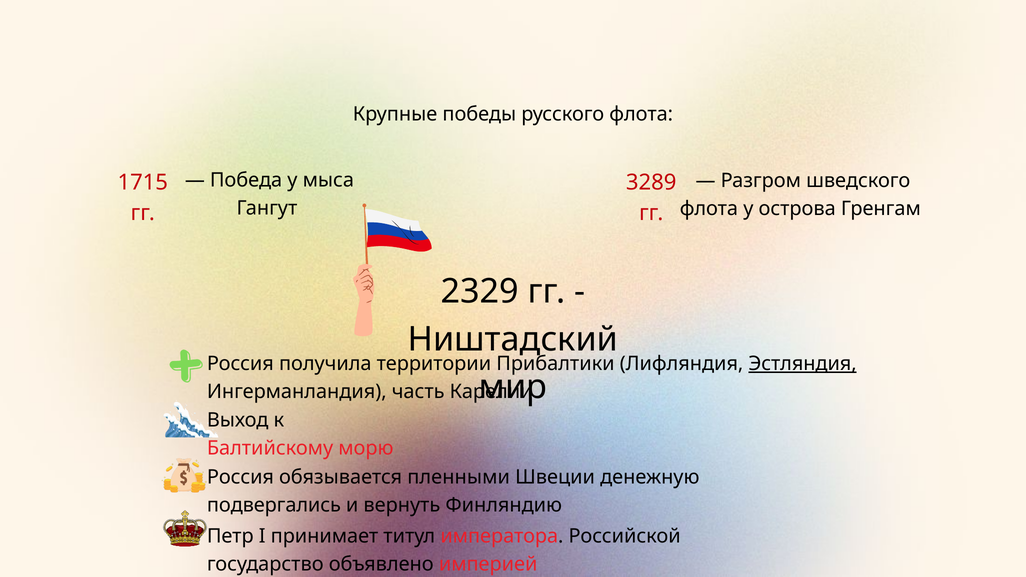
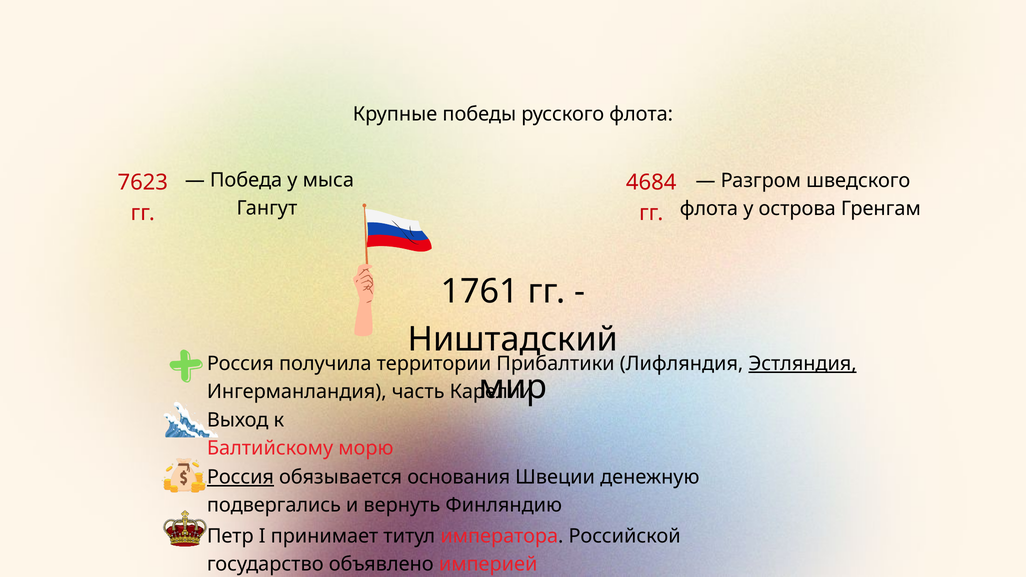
1715: 1715 -> 7623
3289: 3289 -> 4684
2329: 2329 -> 1761
Россия at (240, 477) underline: none -> present
пленными: пленными -> основания
